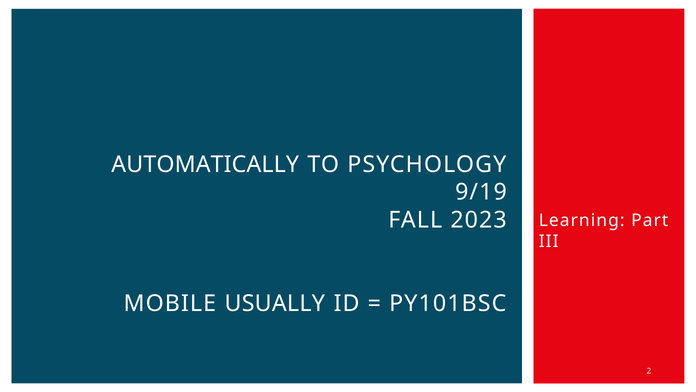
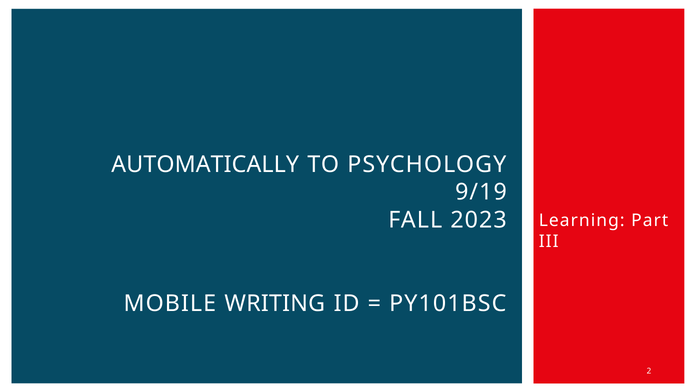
USUALLY: USUALLY -> WRITING
